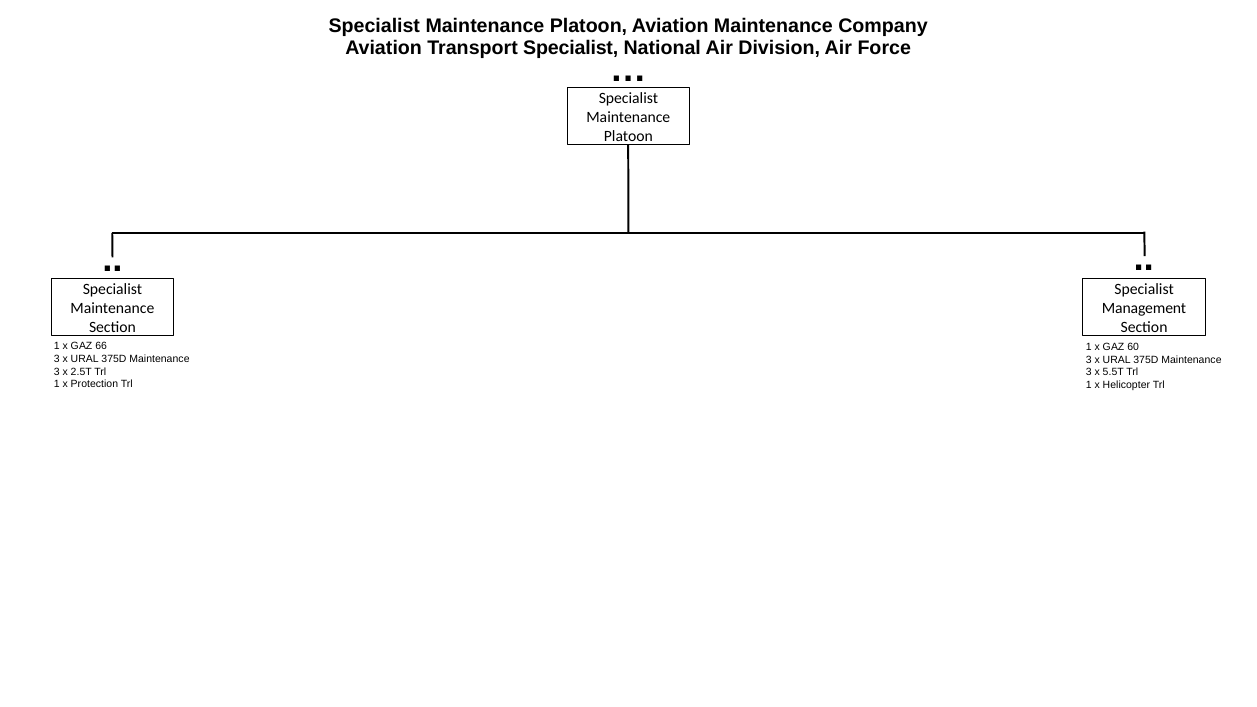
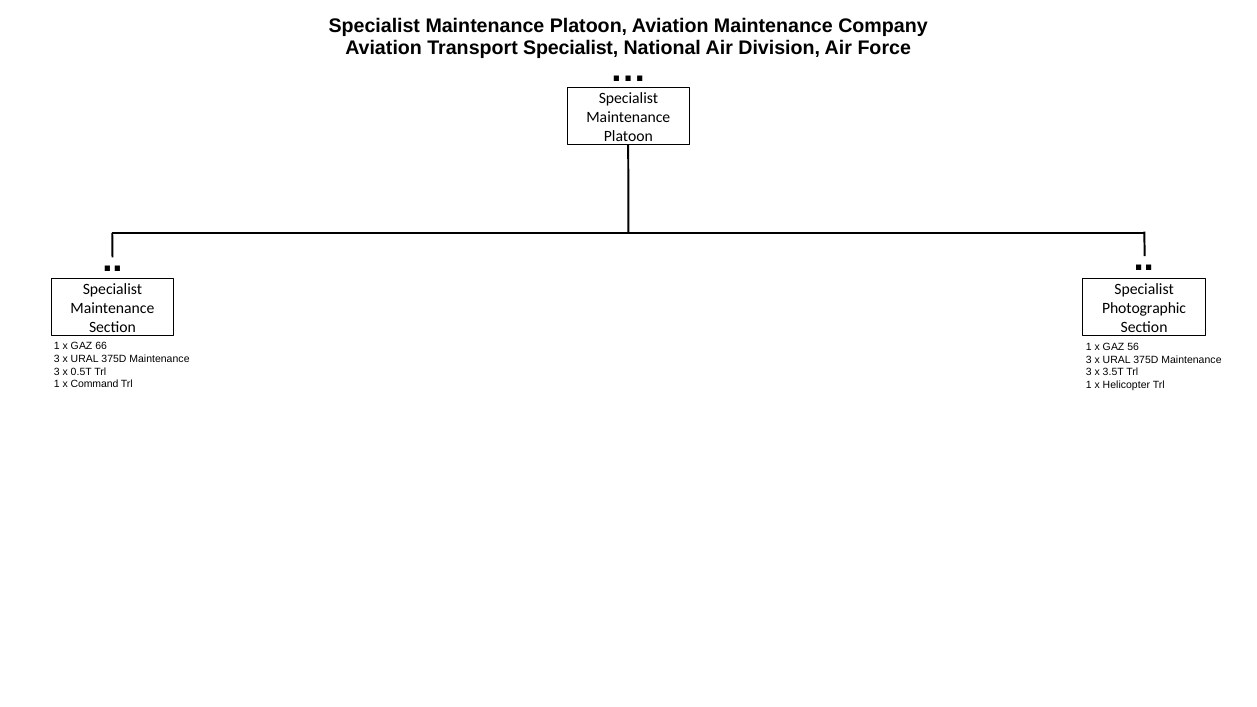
Management: Management -> Photographic
60: 60 -> 56
2.5T: 2.5T -> 0.5T
5.5T: 5.5T -> 3.5T
Protection: Protection -> Command
